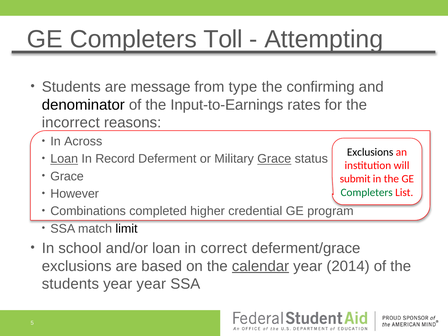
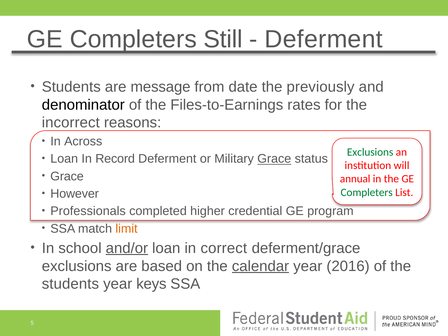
Toll: Toll -> Still
Attempting at (324, 39): Attempting -> Deferment
type: type -> date
confirming: confirming -> previously
Input-to-Earnings: Input-to-Earnings -> Files-to-Earnings
Exclusions at (370, 152) colour: black -> green
Loan at (64, 159) underline: present -> none
submit: submit -> annual
Combinations: Combinations -> Professionals
limit colour: black -> orange
and/or underline: none -> present
2014: 2014 -> 2016
year year: year -> keys
